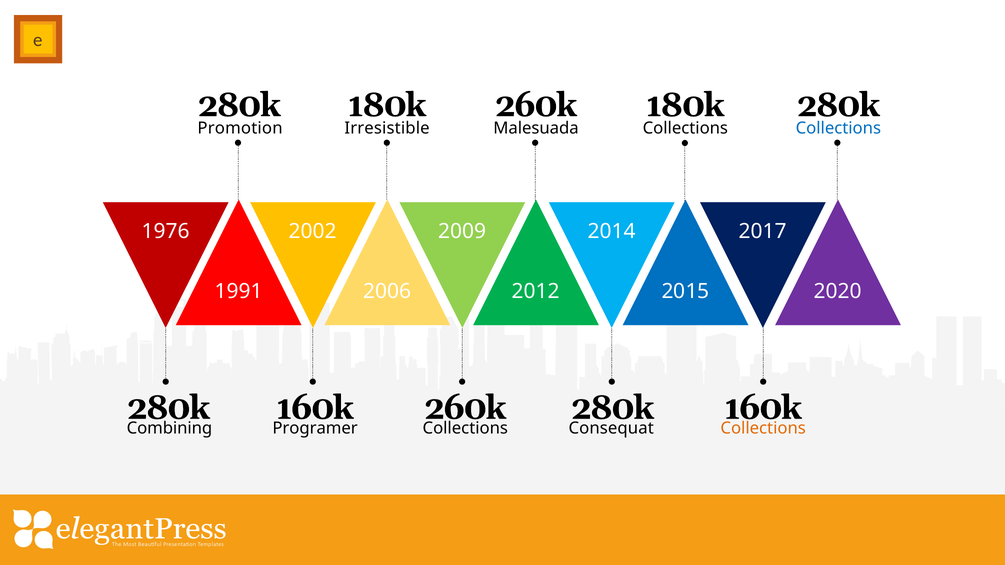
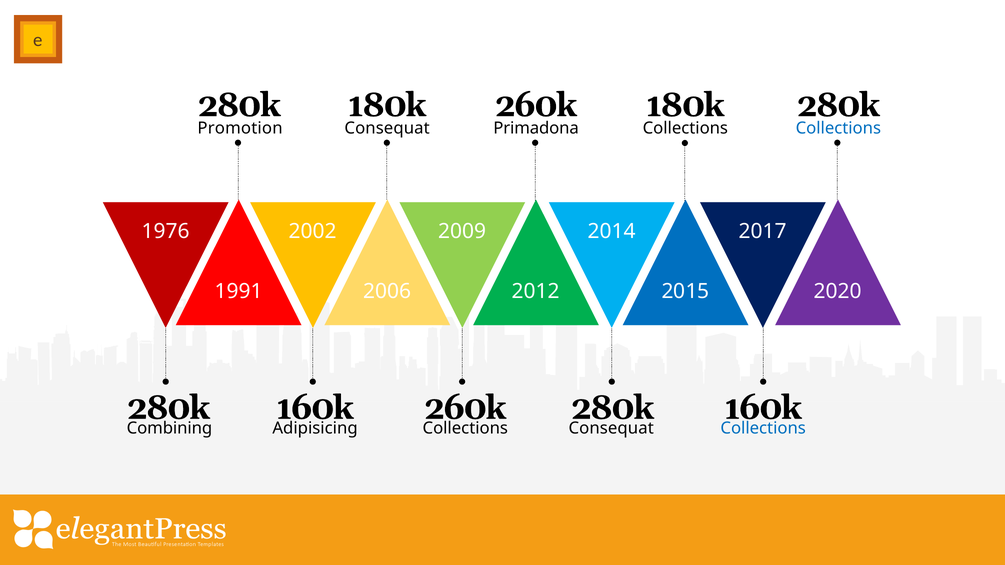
Irresistible at (387, 128): Irresistible -> Consequat
Malesuada: Malesuada -> Primadona
Programer: Programer -> Adipisicing
Collections at (763, 428) colour: orange -> blue
